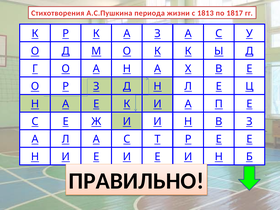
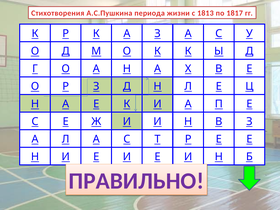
ПРАВИЛЬНО colour: black -> purple
